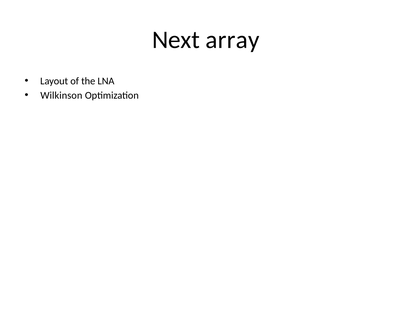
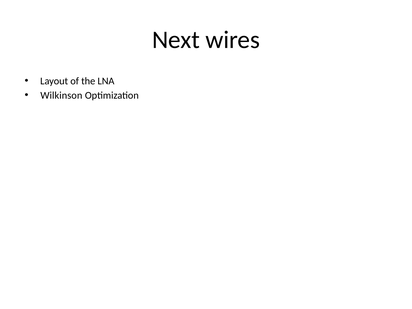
array: array -> wires
